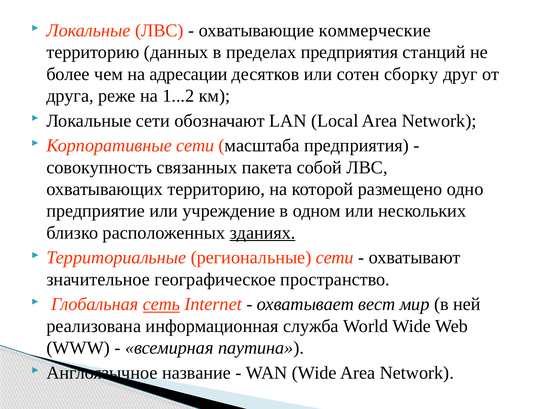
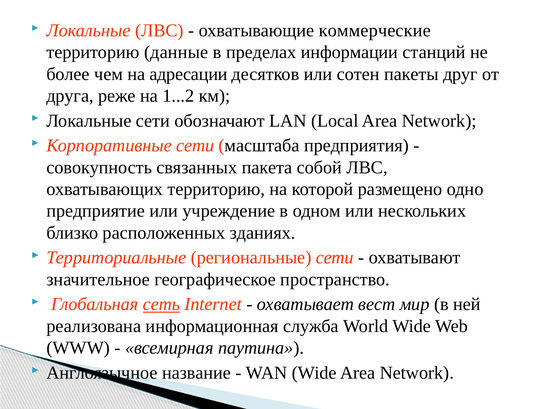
данных: данных -> данные
пределах предприятия: предприятия -> информации
сборку: сборку -> пакеты
зданиях underline: present -> none
